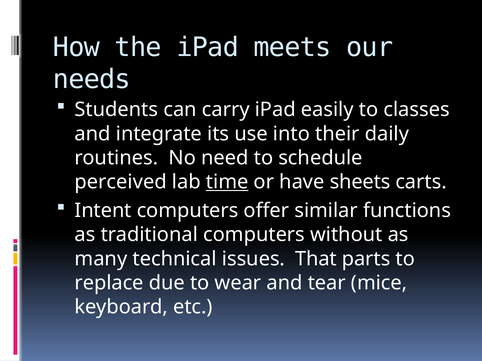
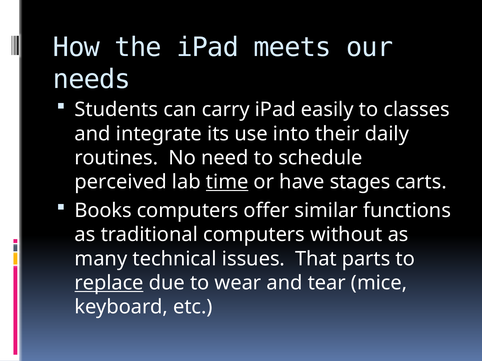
sheets: sheets -> stages
Intent: Intent -> Books
replace underline: none -> present
